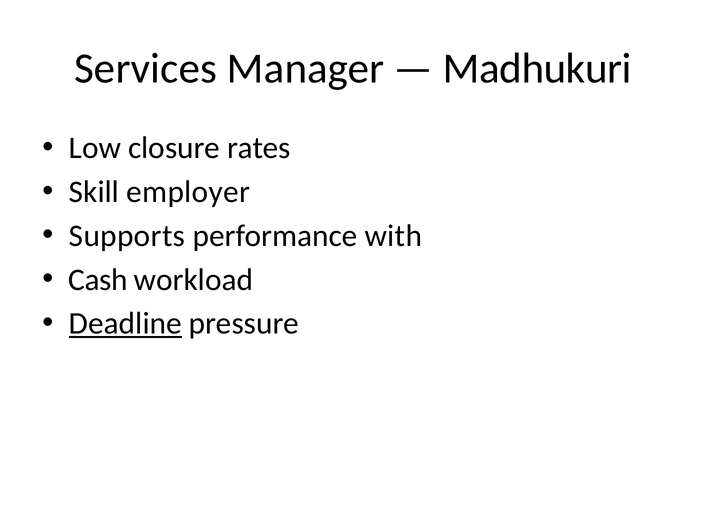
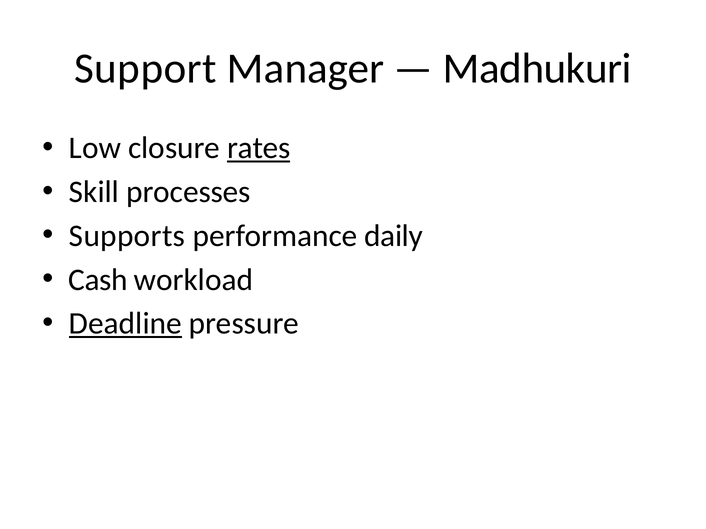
Services: Services -> Support
rates underline: none -> present
employer: employer -> processes
with: with -> daily
